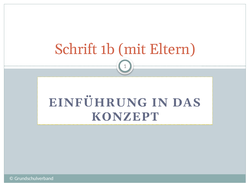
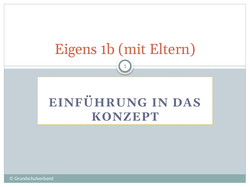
Schrift: Schrift -> Eigens
